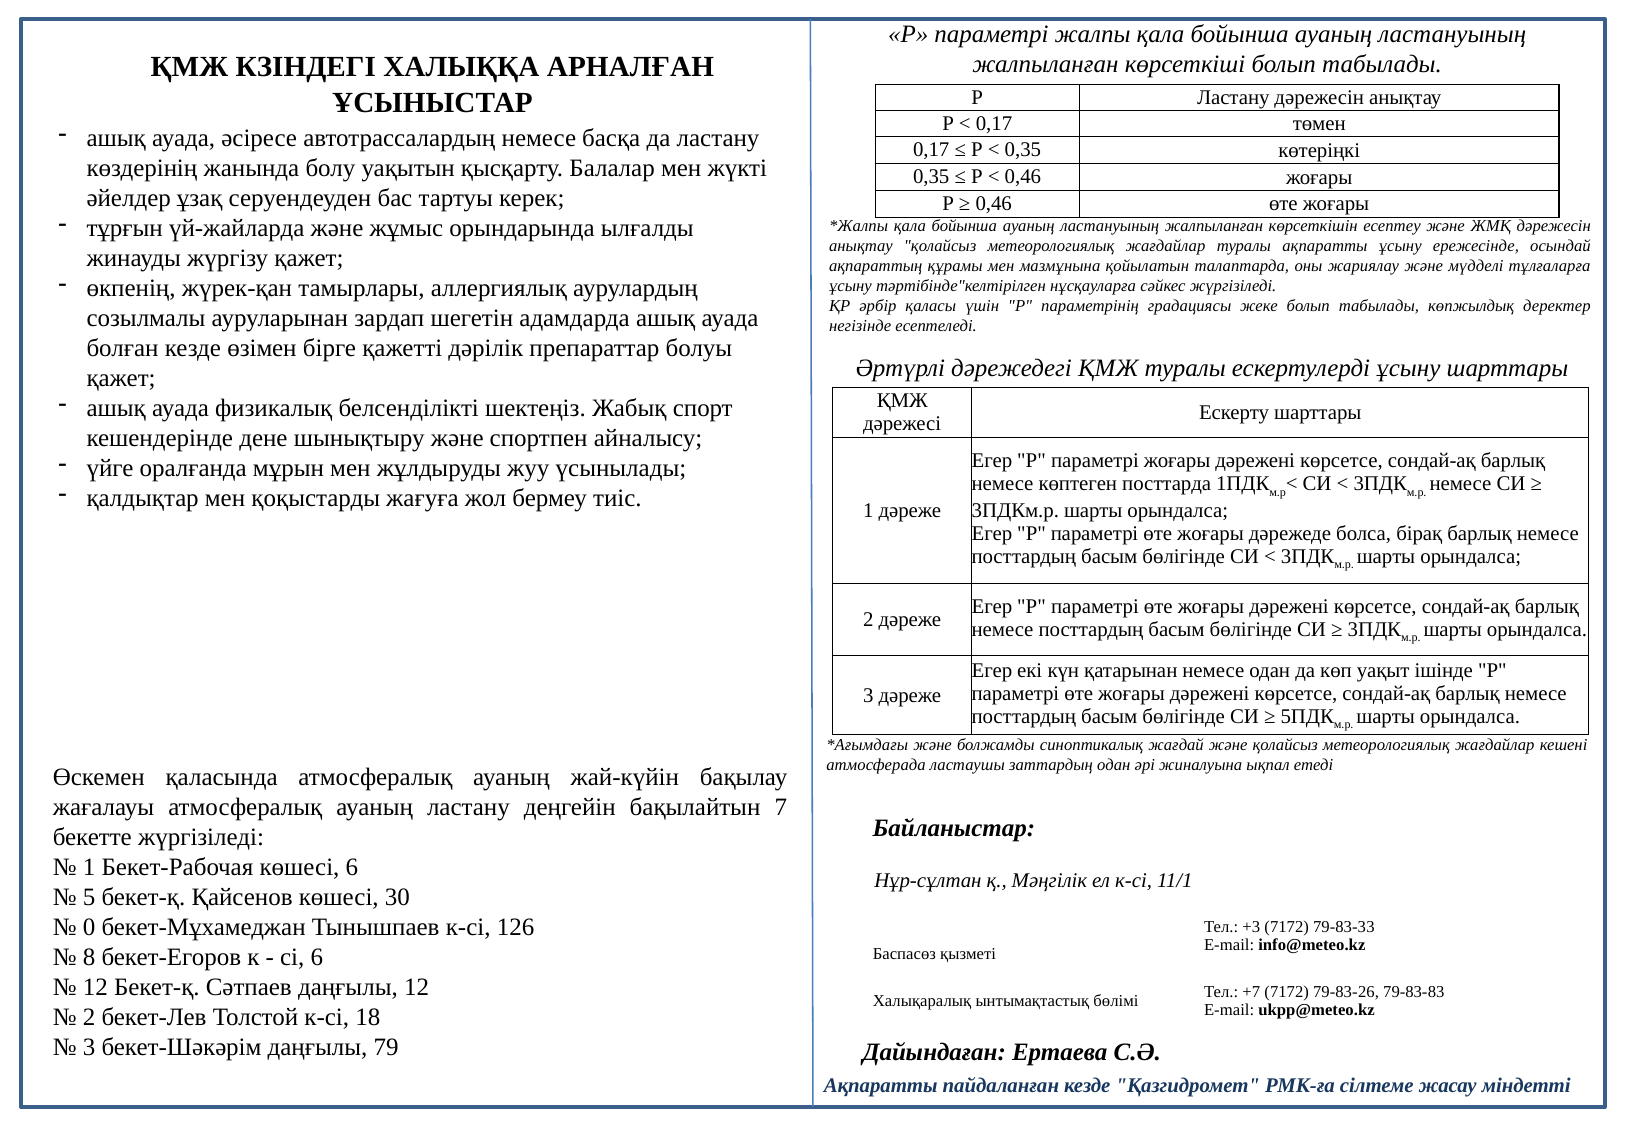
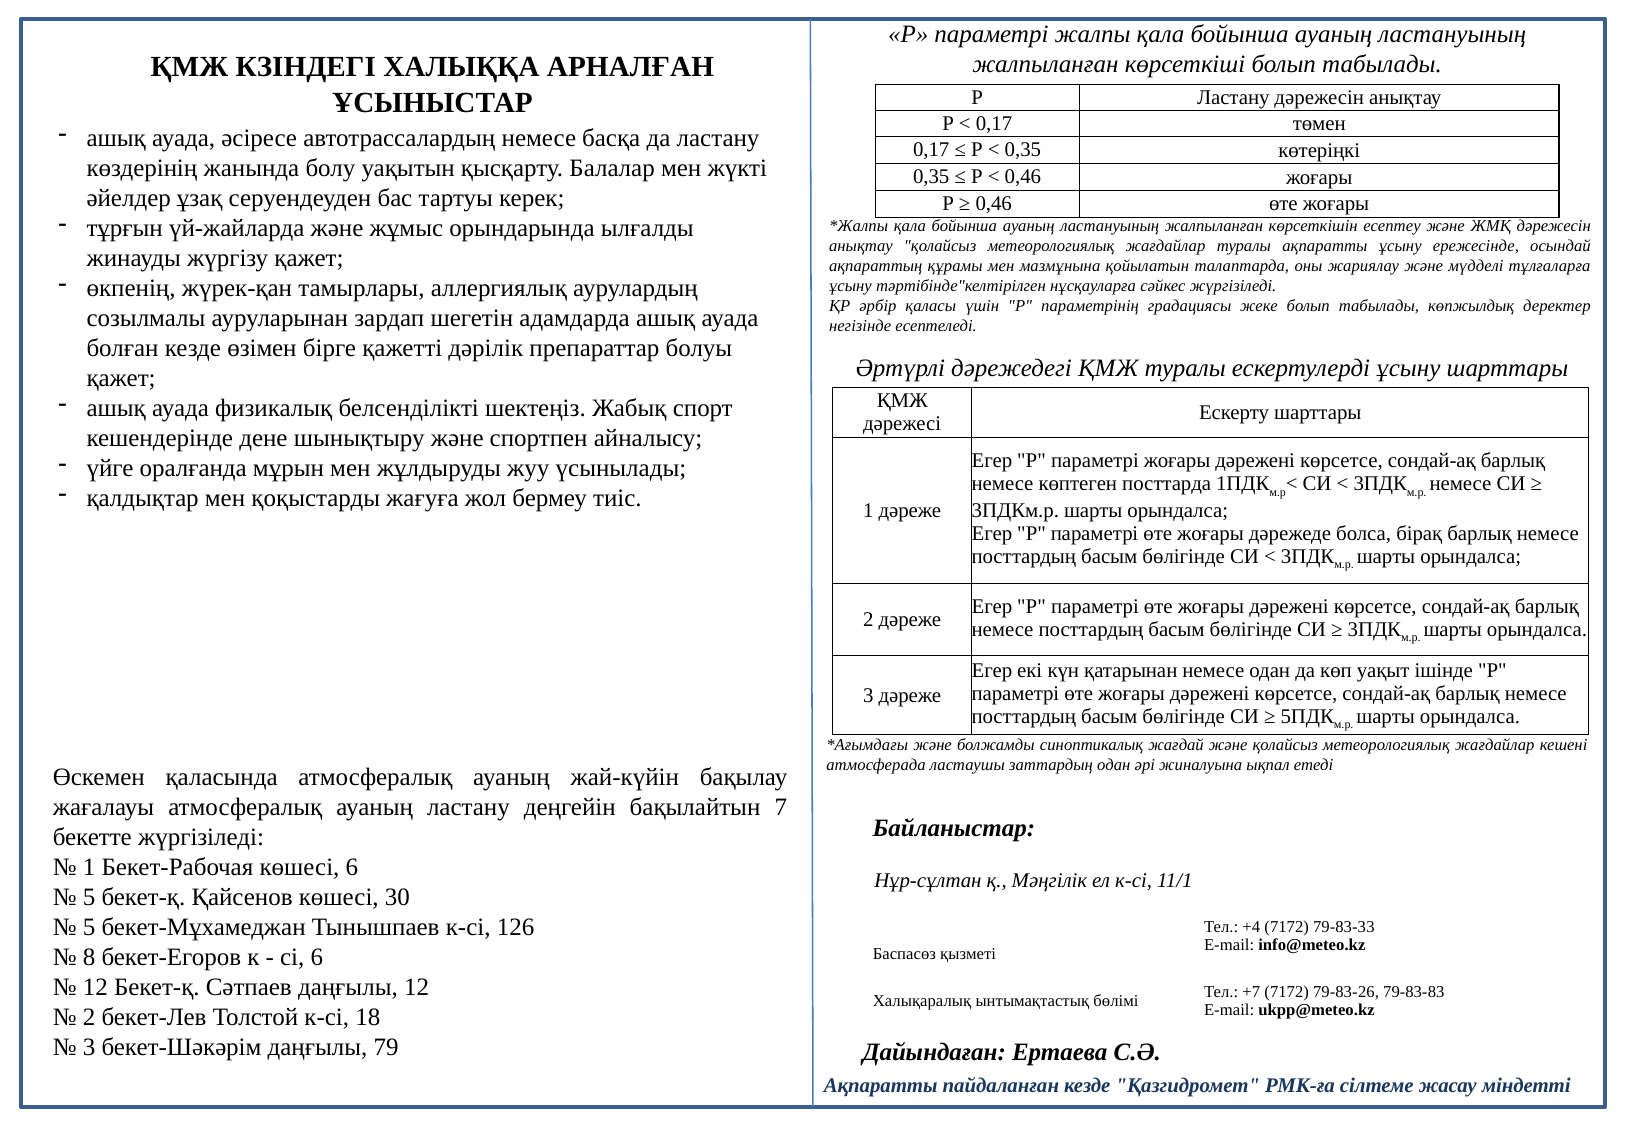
0 at (89, 927): 0 -> 5
+3: +3 -> +4
